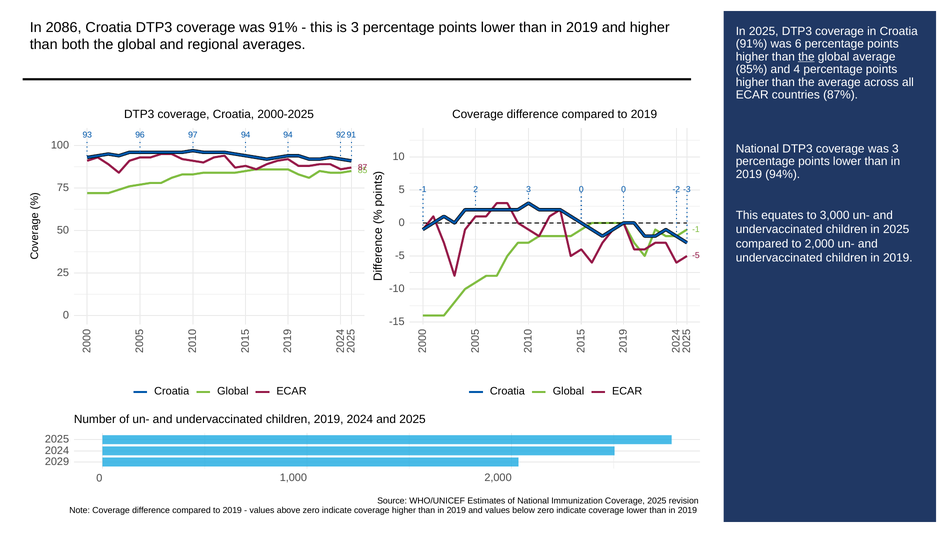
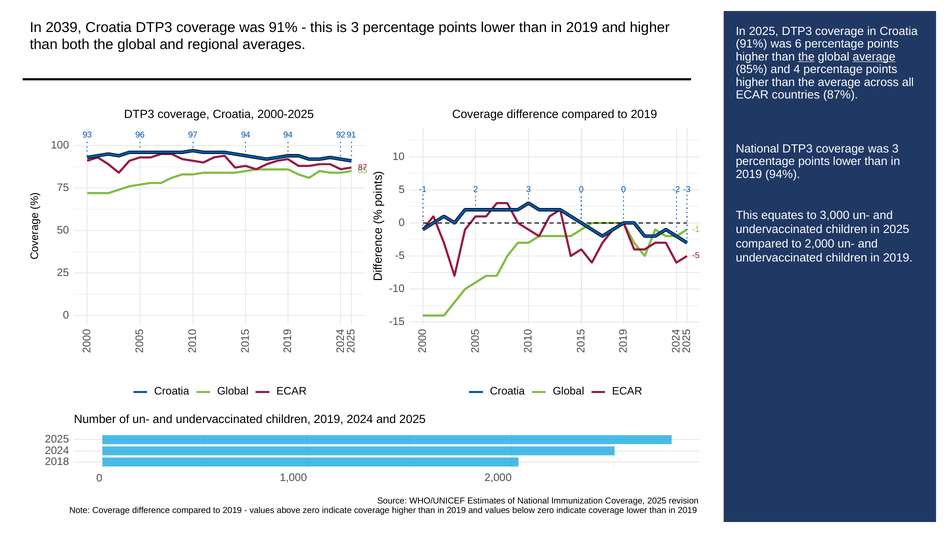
2086: 2086 -> 2039
average at (874, 57) underline: none -> present
2029: 2029 -> 2018
